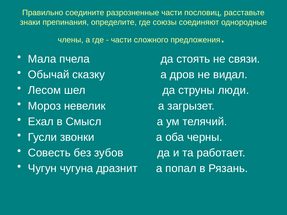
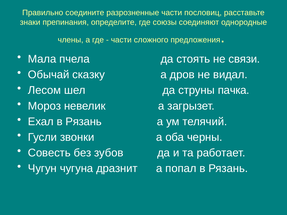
люди: люди -> пачка
Ехал в Смысл: Смысл -> Рязань
